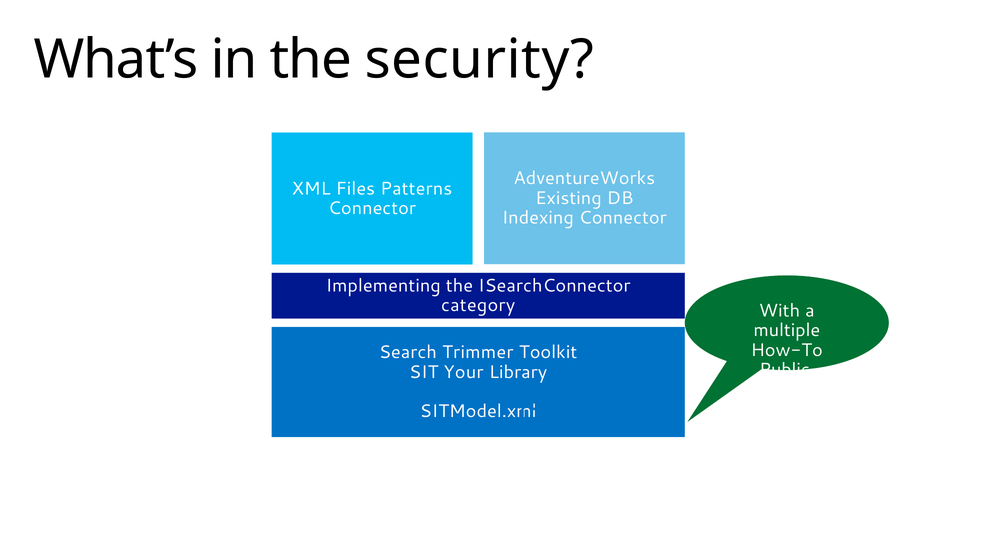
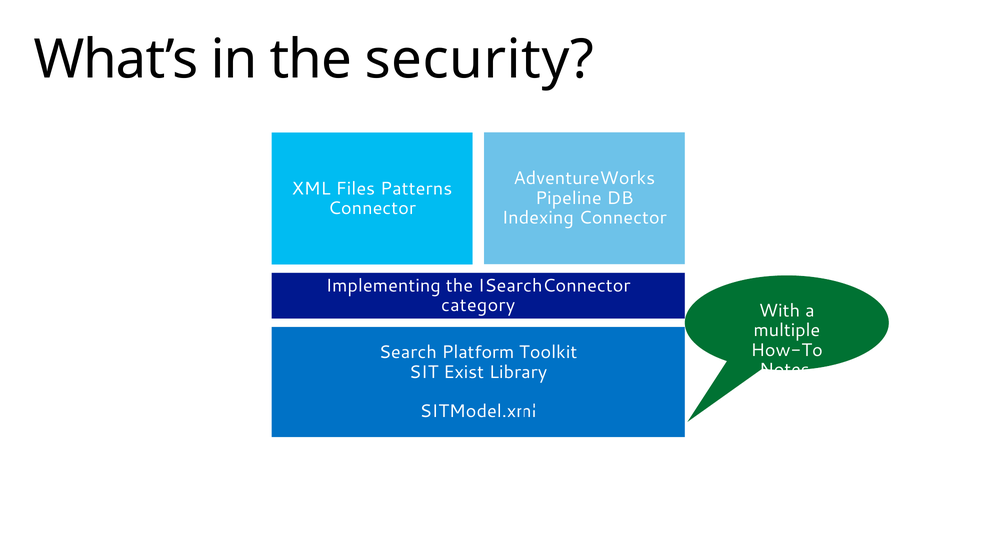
Existing: Existing -> Pipeline
Trimmer: Trimmer -> Platform
Public: Public -> Notes
Your: Your -> Exist
